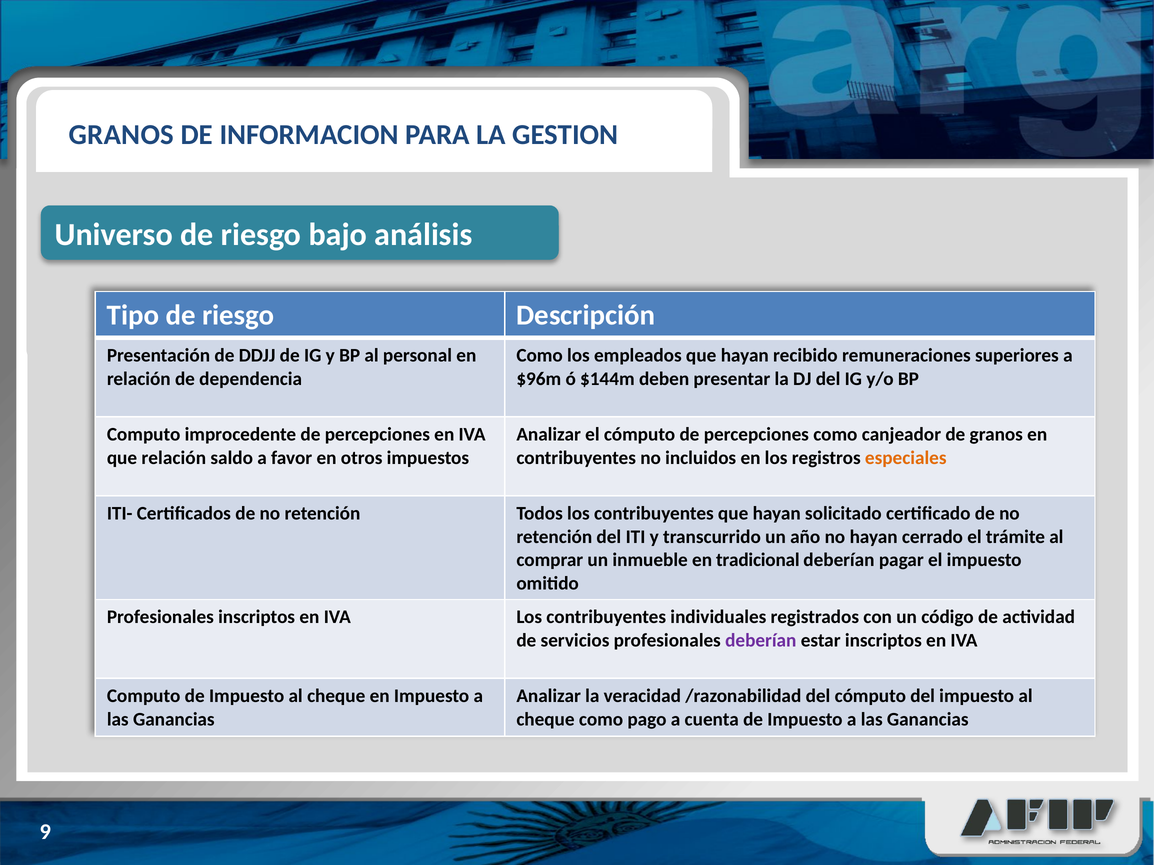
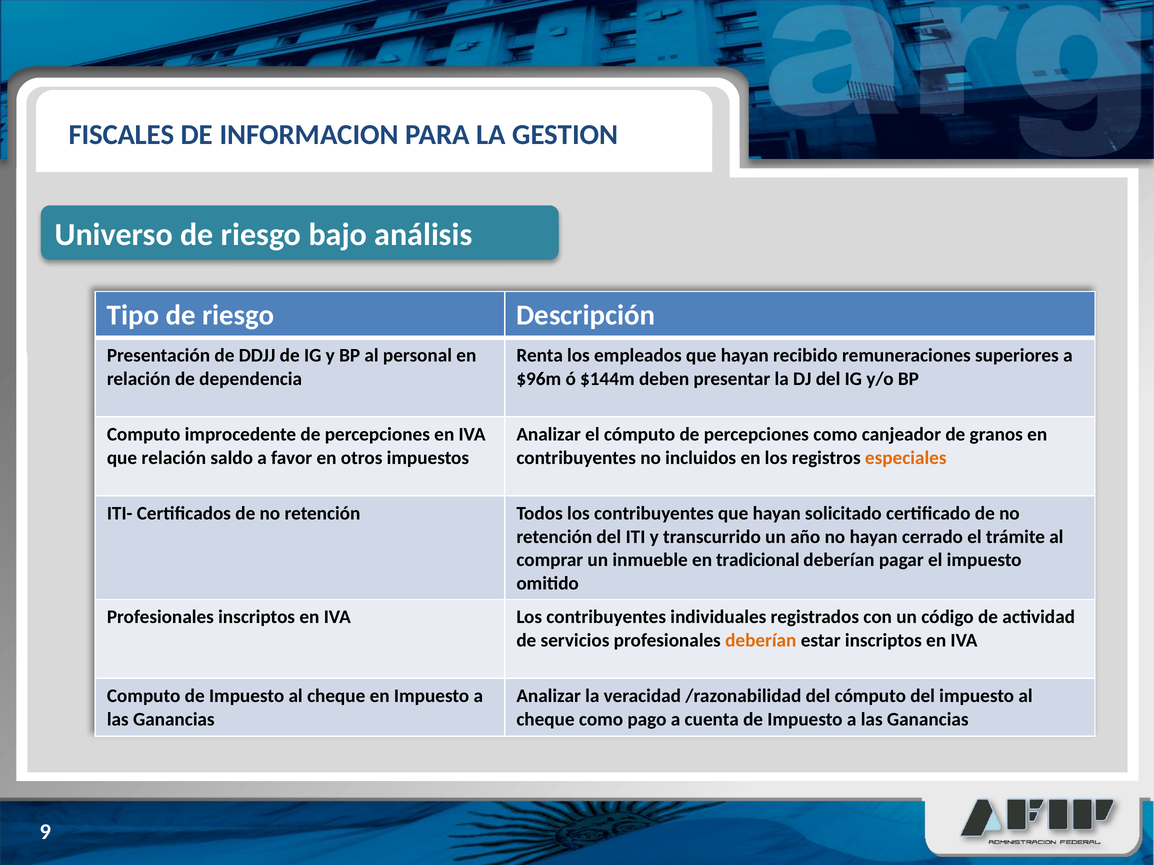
GRANOS at (121, 135): GRANOS -> FISCALES
Como at (540, 356): Como -> Renta
deberían at (761, 641) colour: purple -> orange
